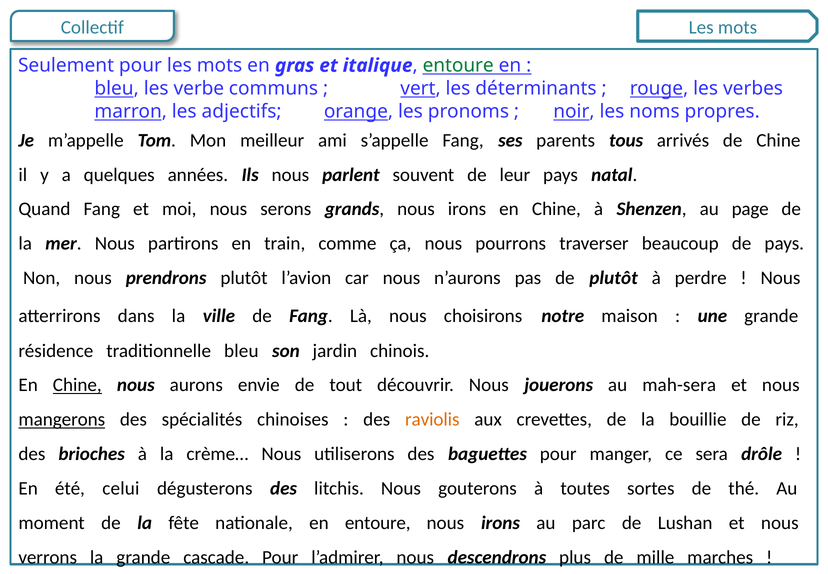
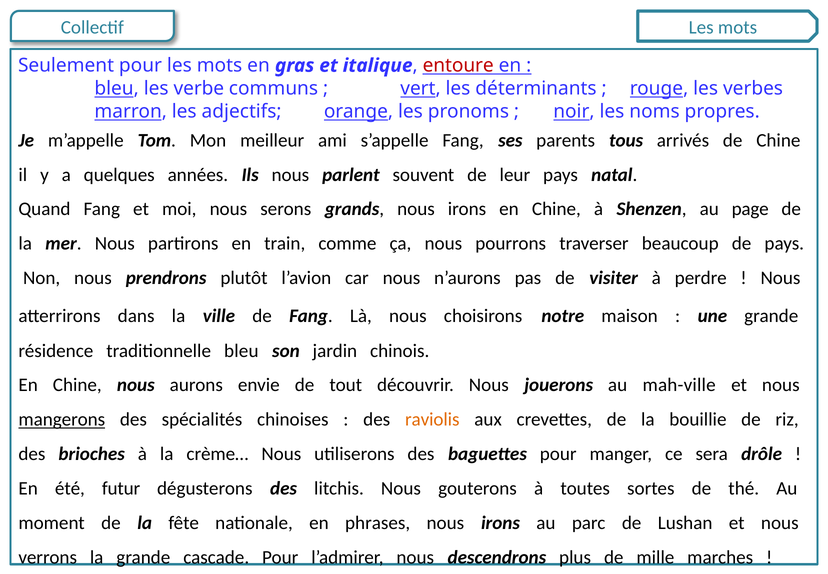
entoure at (458, 65) colour: green -> red
de plutôt: plutôt -> visiter
Chine at (77, 385) underline: present -> none
mah-sera: mah-sera -> mah-ville
celui: celui -> futur
en entoure: entoure -> phrases
